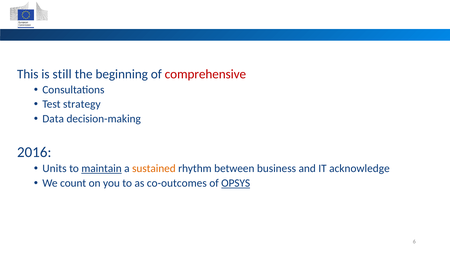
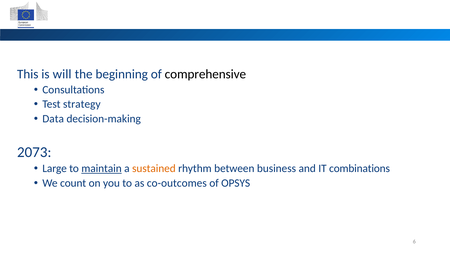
still: still -> will
comprehensive colour: red -> black
2016: 2016 -> 2073
Units: Units -> Large
acknowledge: acknowledge -> combinations
OPSYS underline: present -> none
